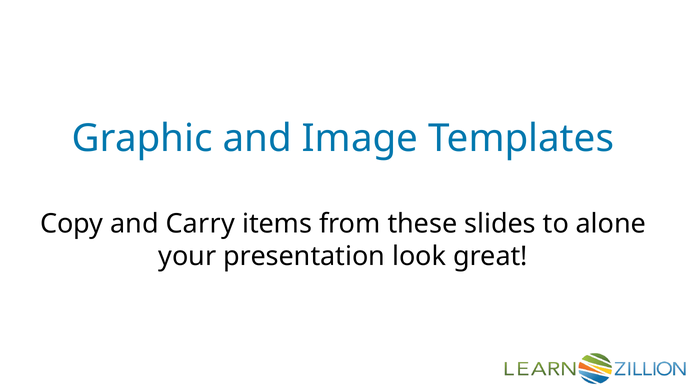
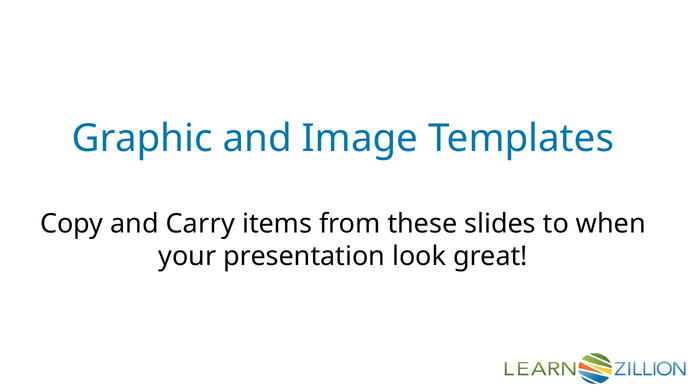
alone: alone -> when
